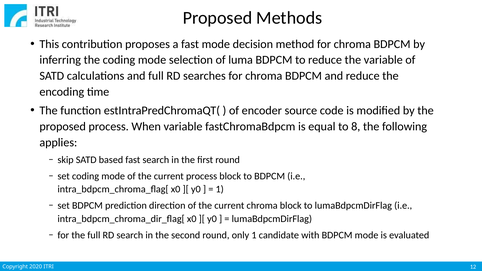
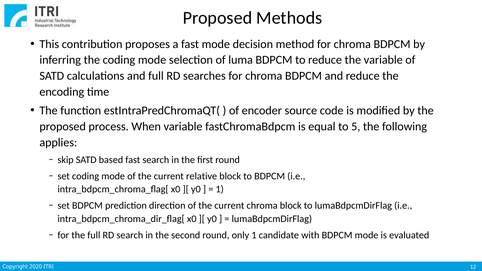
8: 8 -> 5
current process: process -> relative
